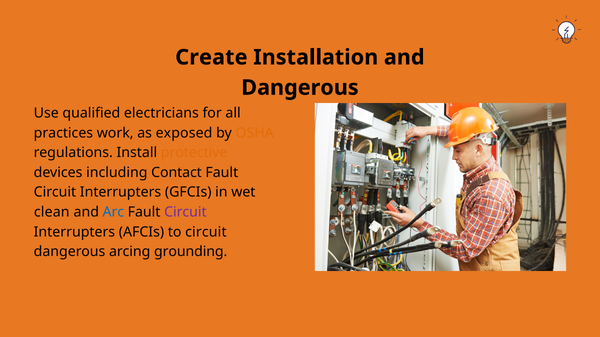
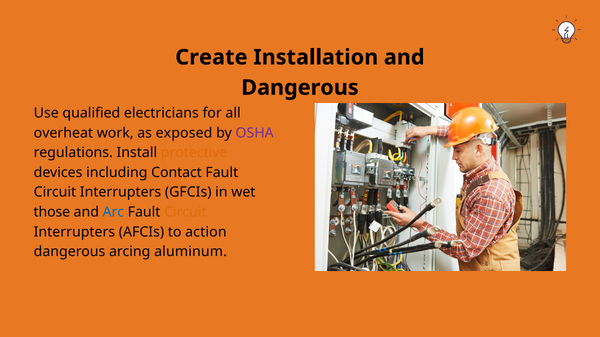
practices: practices -> overheat
OSHA colour: orange -> purple
clean: clean -> those
Circuit at (185, 212) colour: purple -> orange
to circuit: circuit -> action
grounding: grounding -> aluminum
